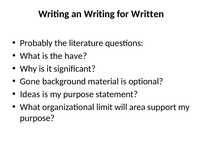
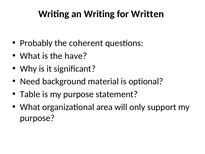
literature: literature -> coherent
Gone: Gone -> Need
Ideas: Ideas -> Table
limit: limit -> area
area: area -> only
